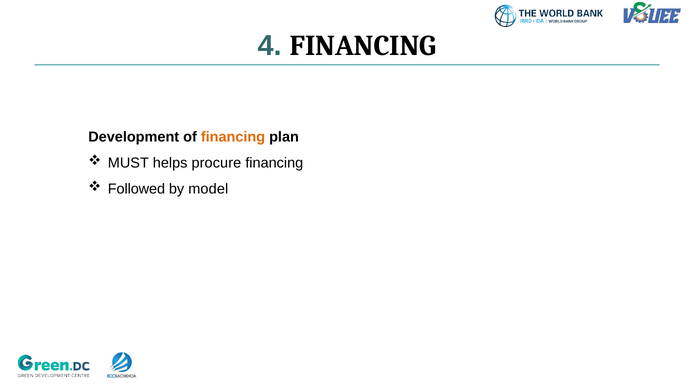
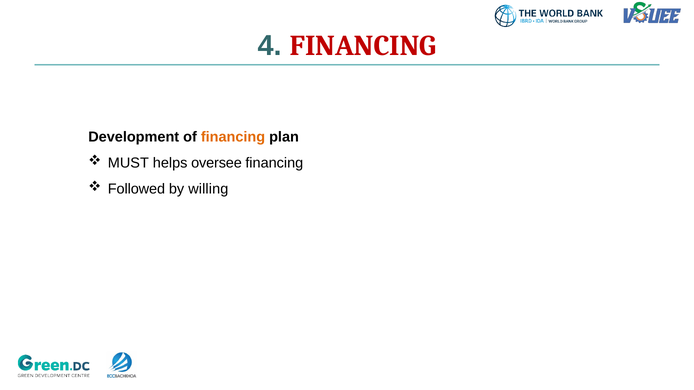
FINANCING at (363, 46) colour: black -> red
procure: procure -> oversee
model: model -> willing
